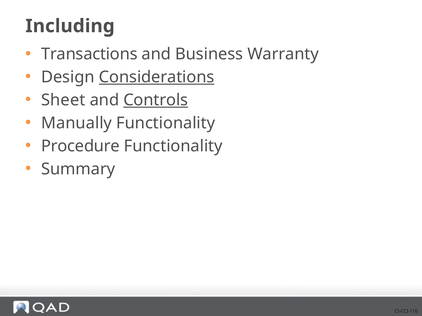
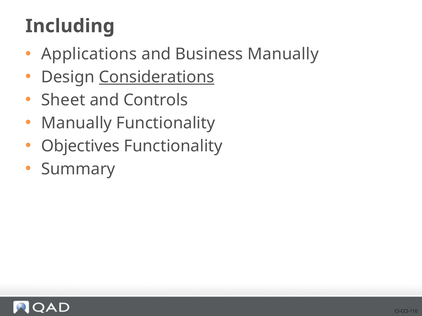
Transactions: Transactions -> Applications
Business Warranty: Warranty -> Manually
Controls underline: present -> none
Procedure: Procedure -> Objectives
